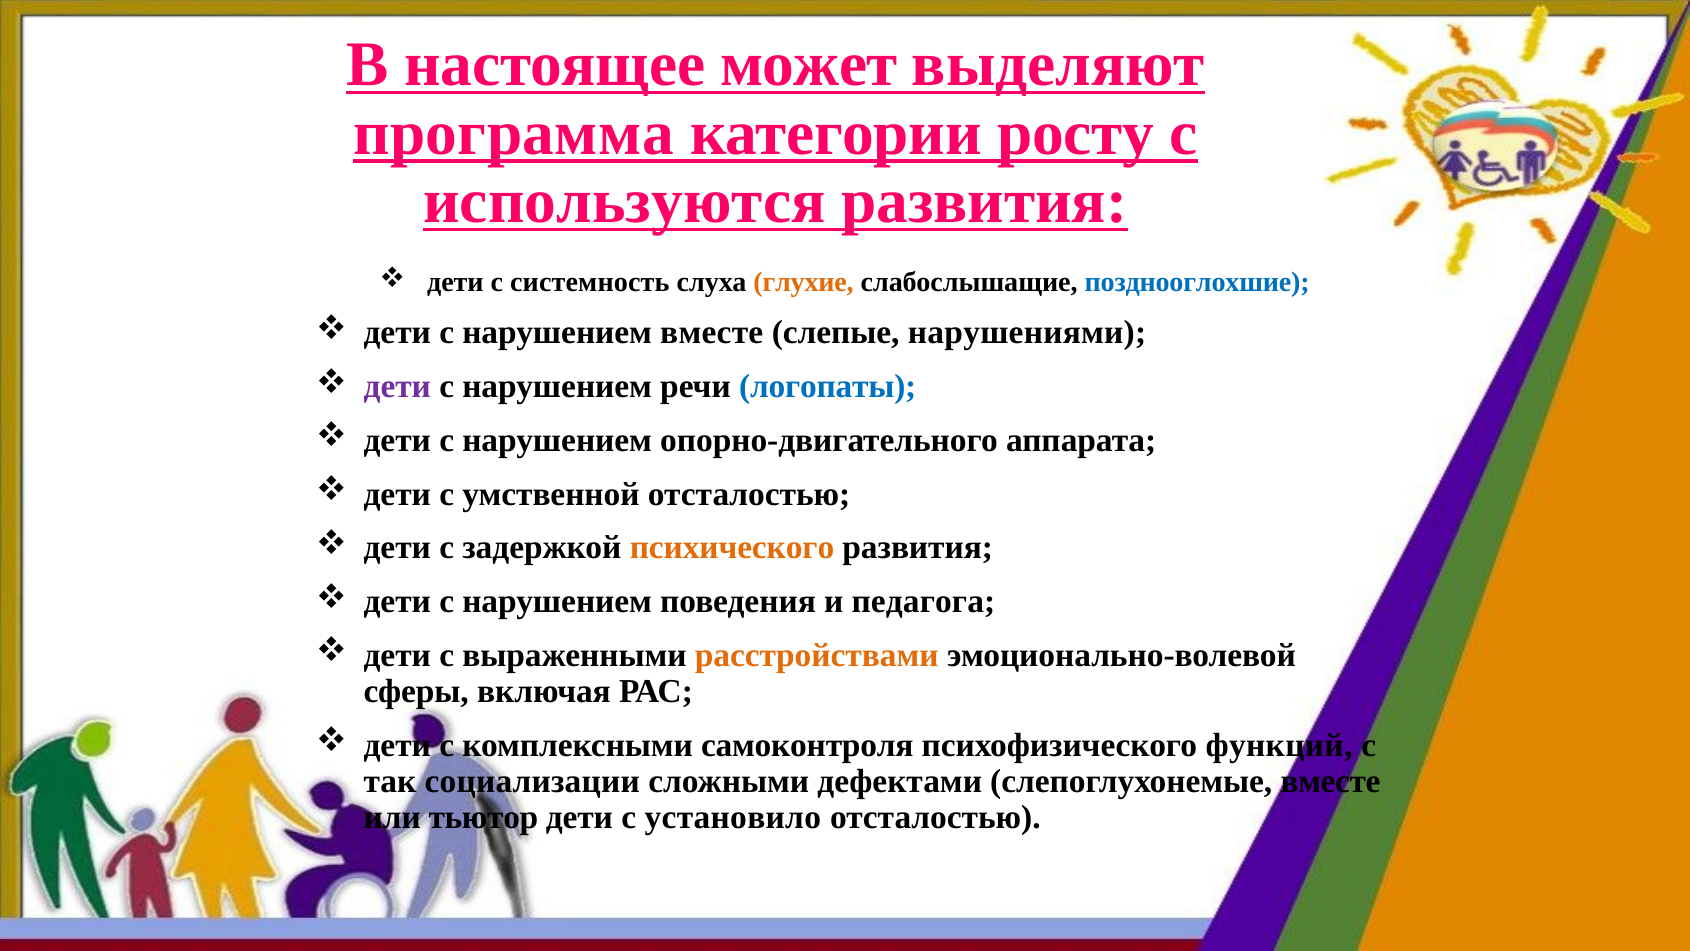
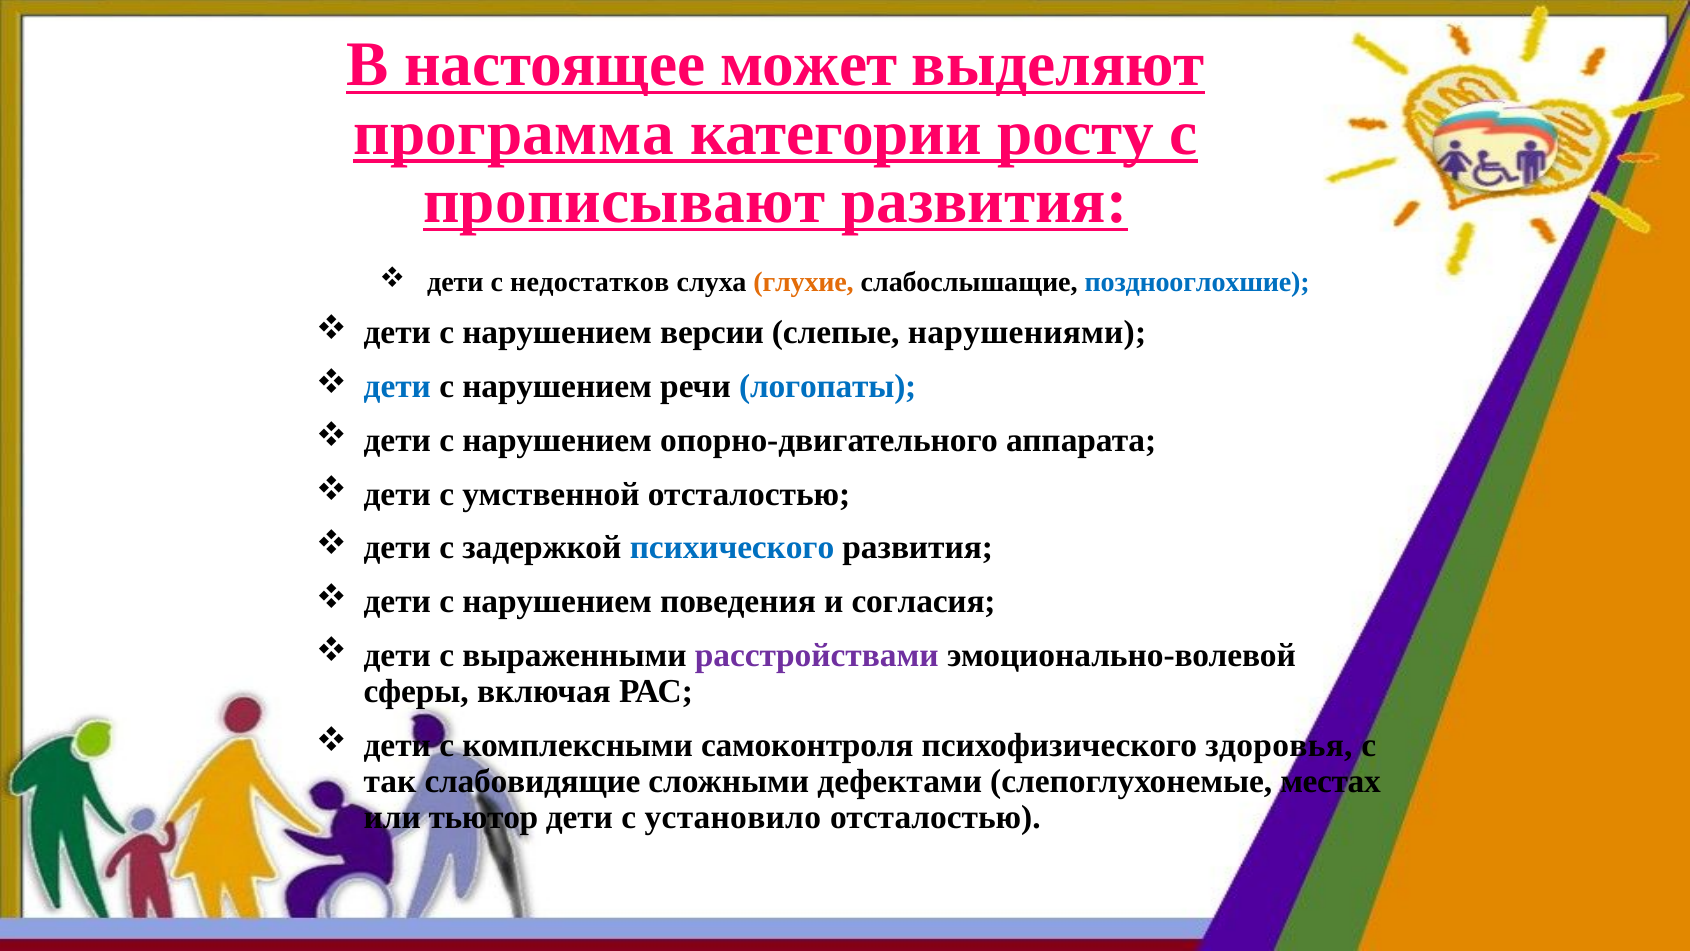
используются: используются -> прописывают
системность: системность -> недостатков
нарушением вместе: вместе -> версии
дети at (397, 386) colour: purple -> blue
психического colour: orange -> blue
педагога: педагога -> согласия
расстройствами colour: orange -> purple
функций: функций -> здоровья
социализации: социализации -> слабовидящие
слепоглухонемые вместе: вместе -> местах
